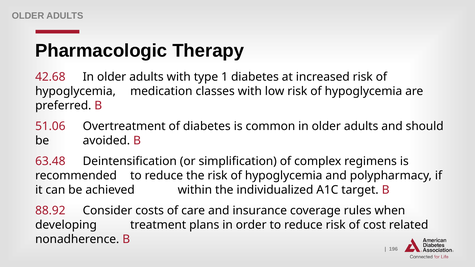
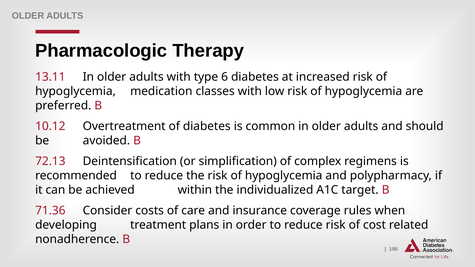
42.68: 42.68 -> 13.11
1: 1 -> 6
51.06: 51.06 -> 10.12
63.48: 63.48 -> 72.13
88.92: 88.92 -> 71.36
